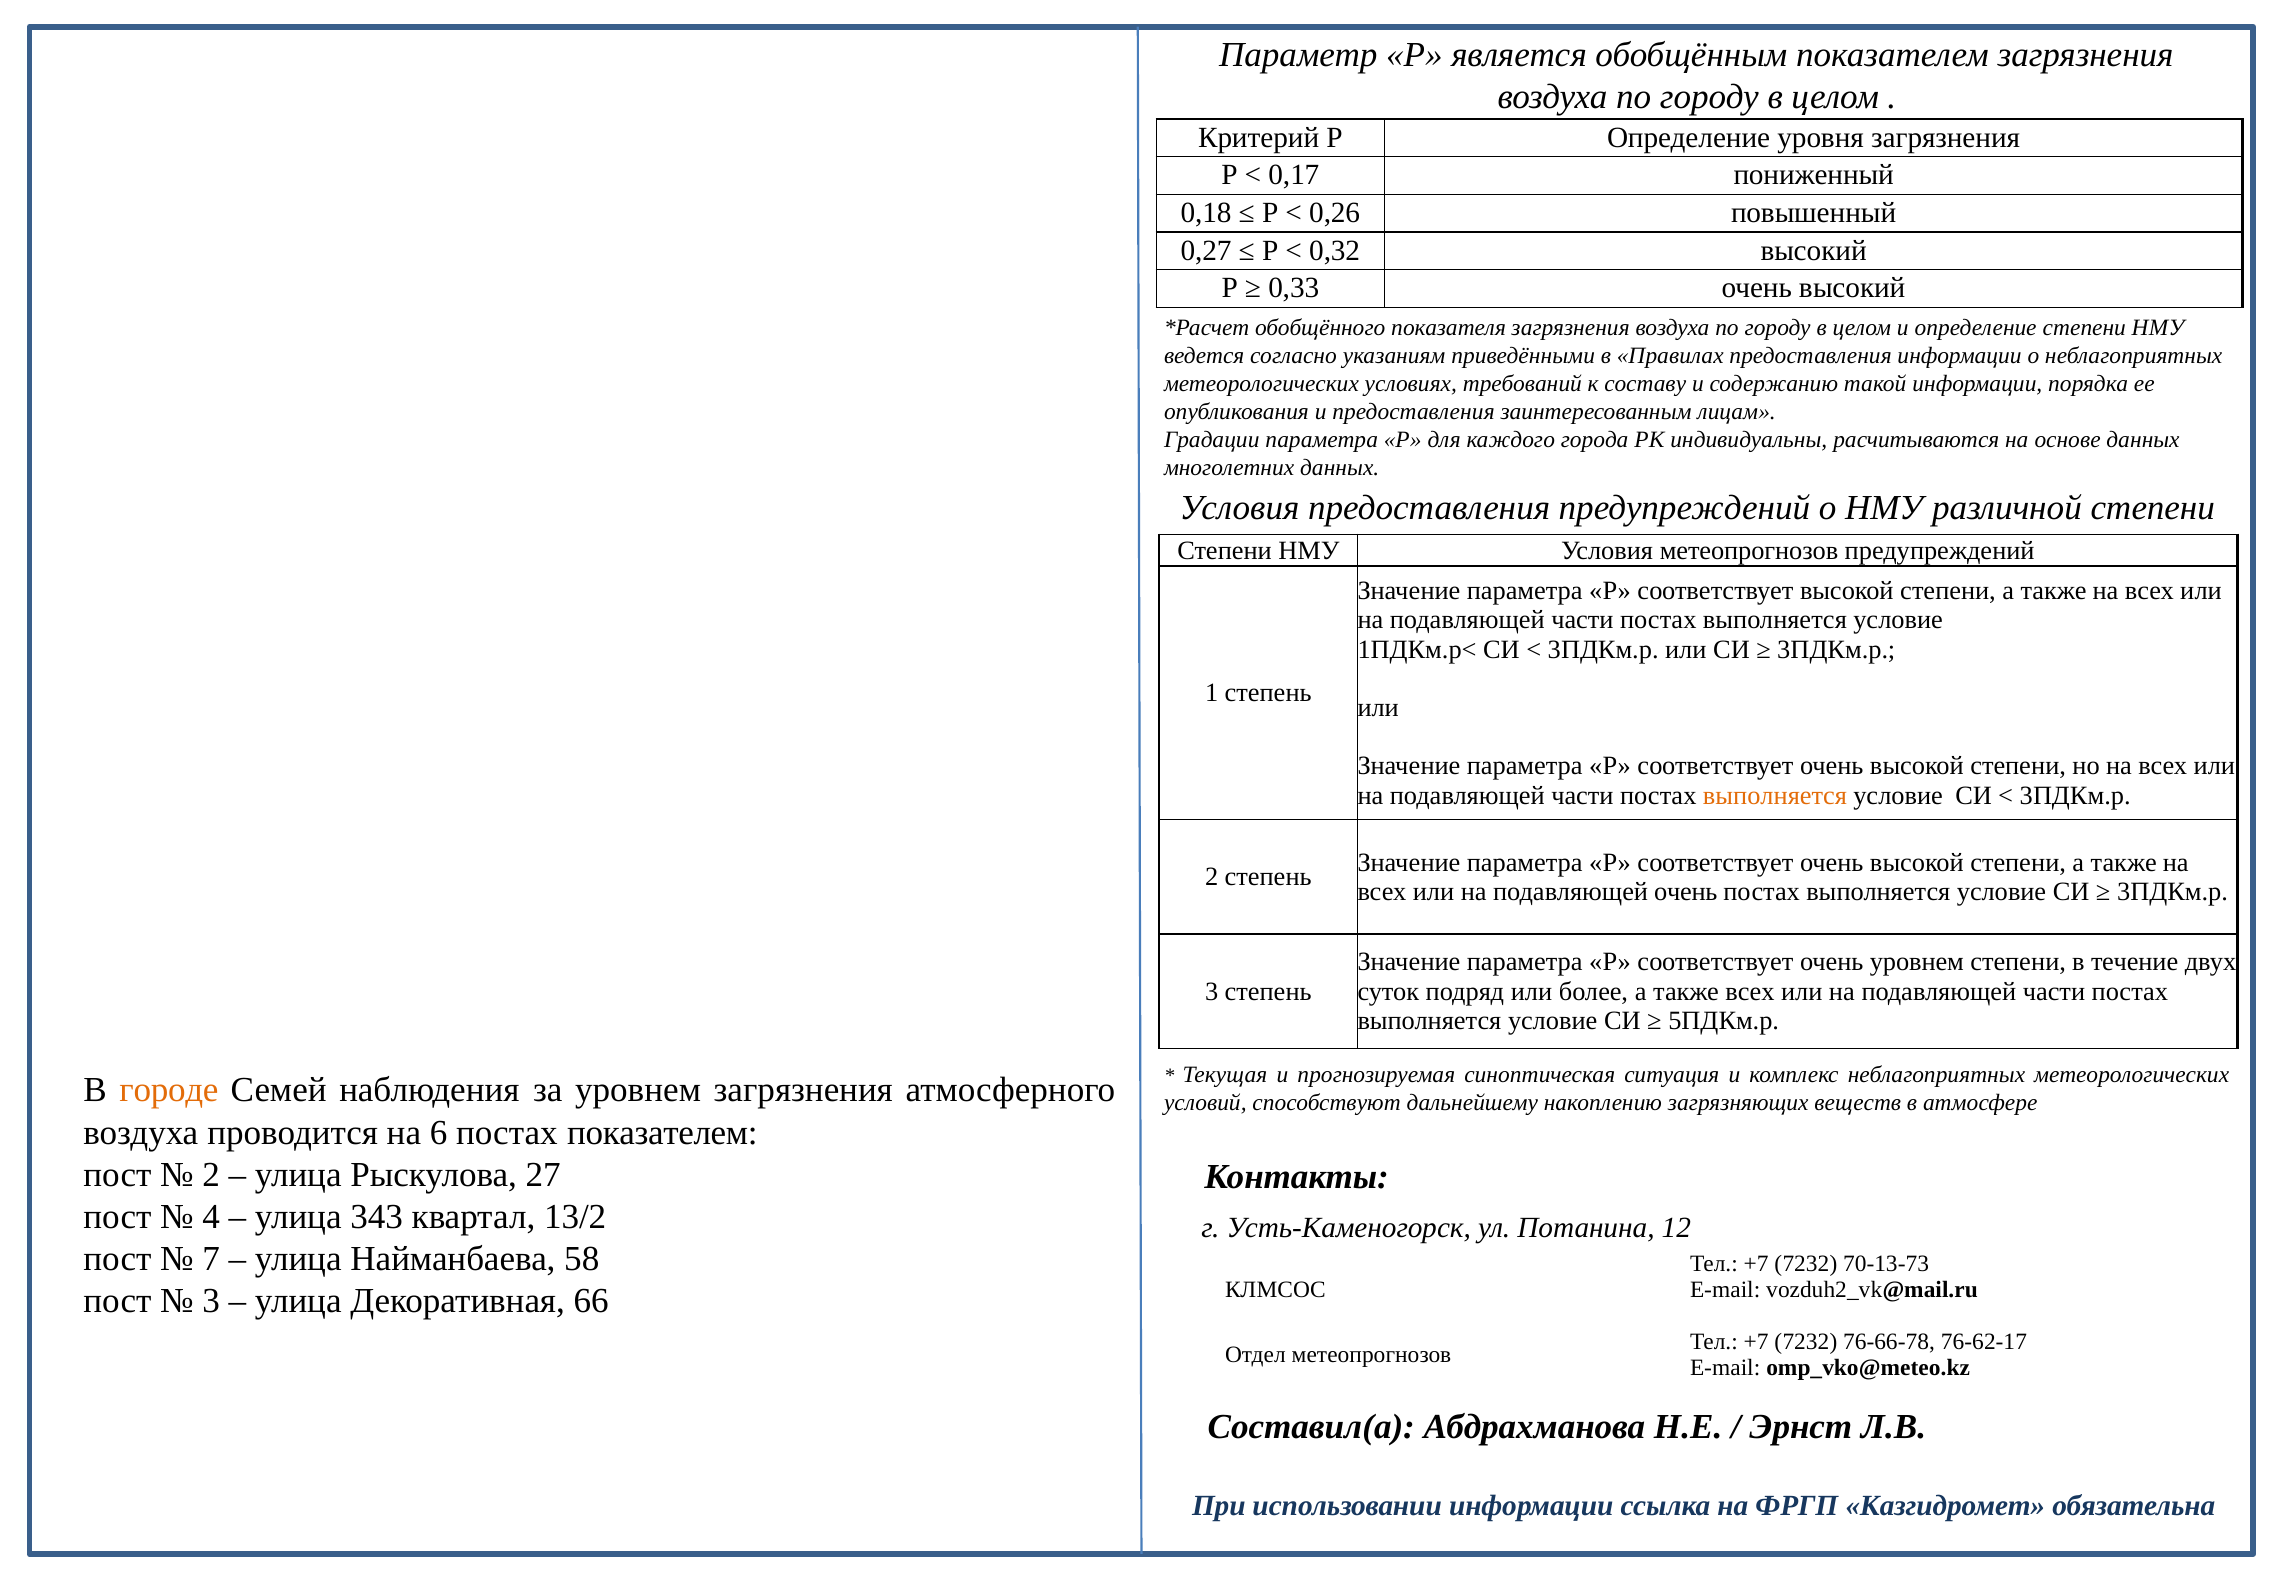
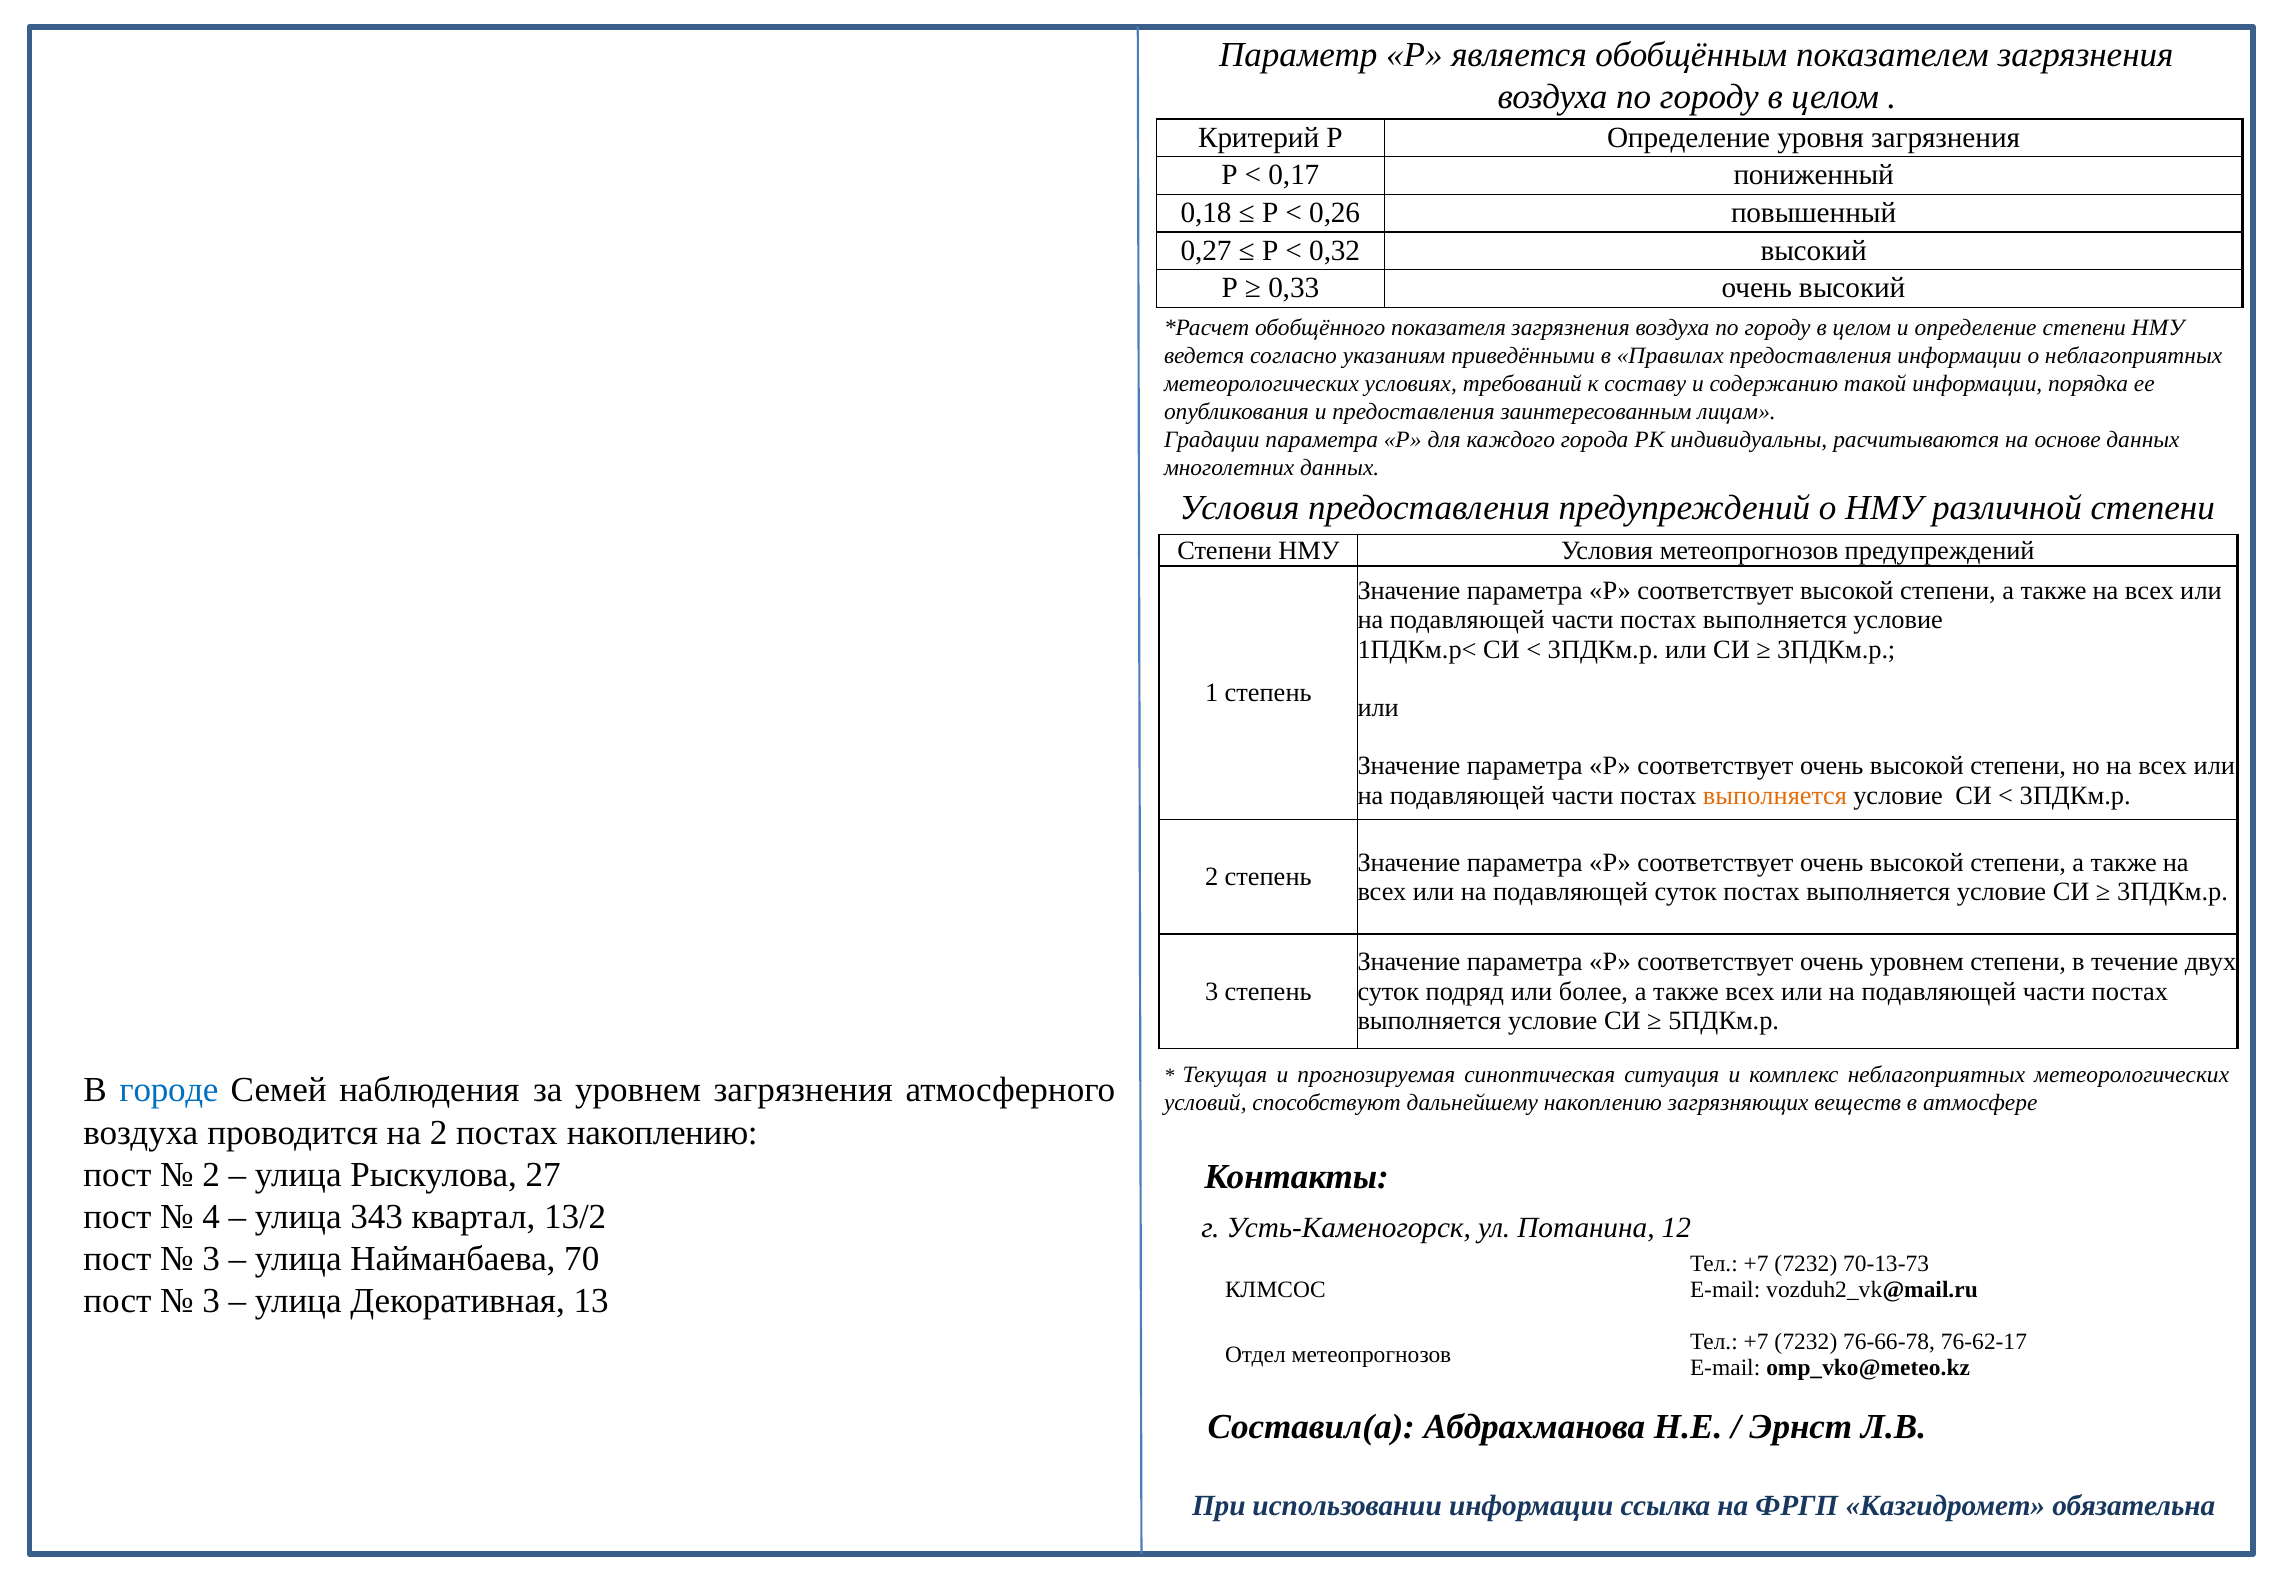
подавляющей очень: очень -> суток
городе colour: orange -> blue
на 6: 6 -> 2
постах показателем: показателем -> накоплению
7 at (211, 1259): 7 -> 3
58: 58 -> 70
66: 66 -> 13
